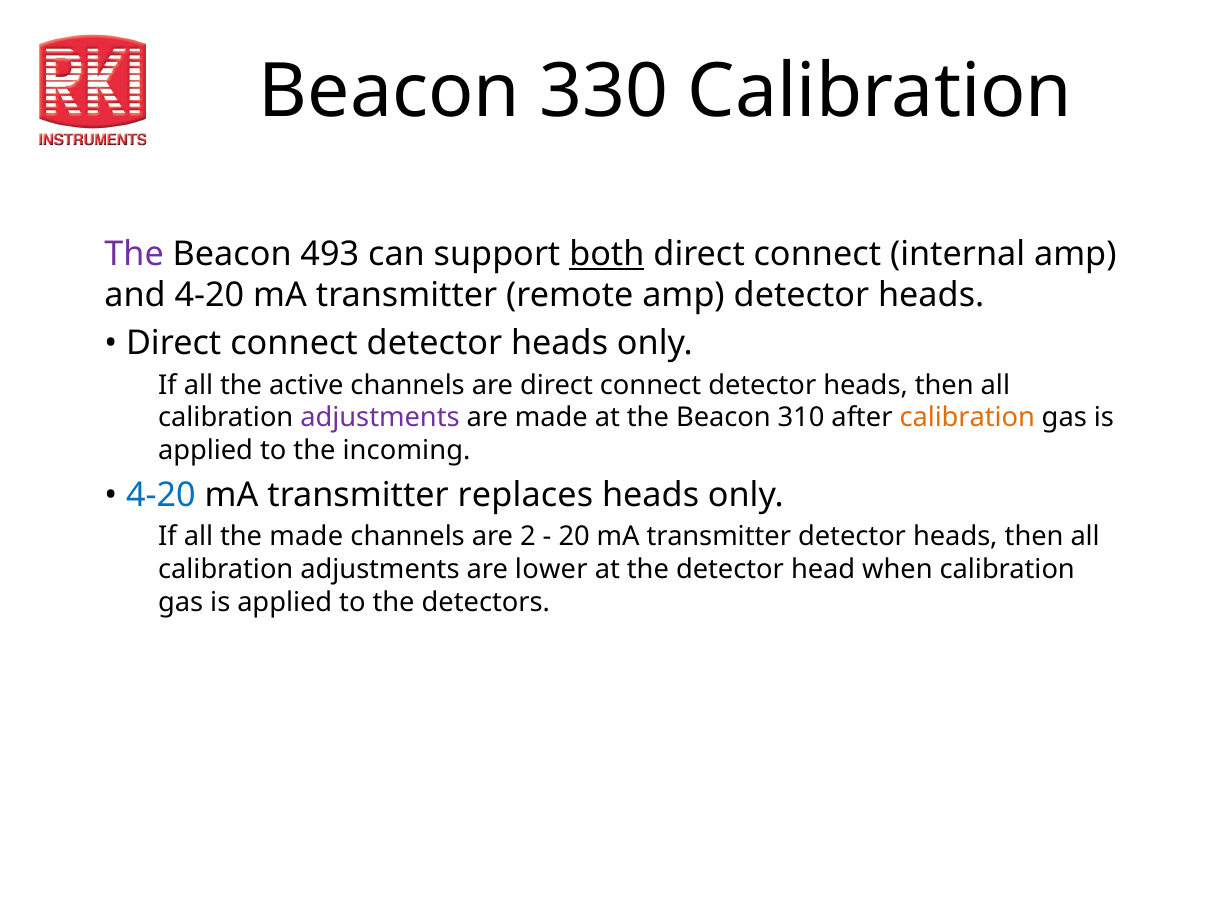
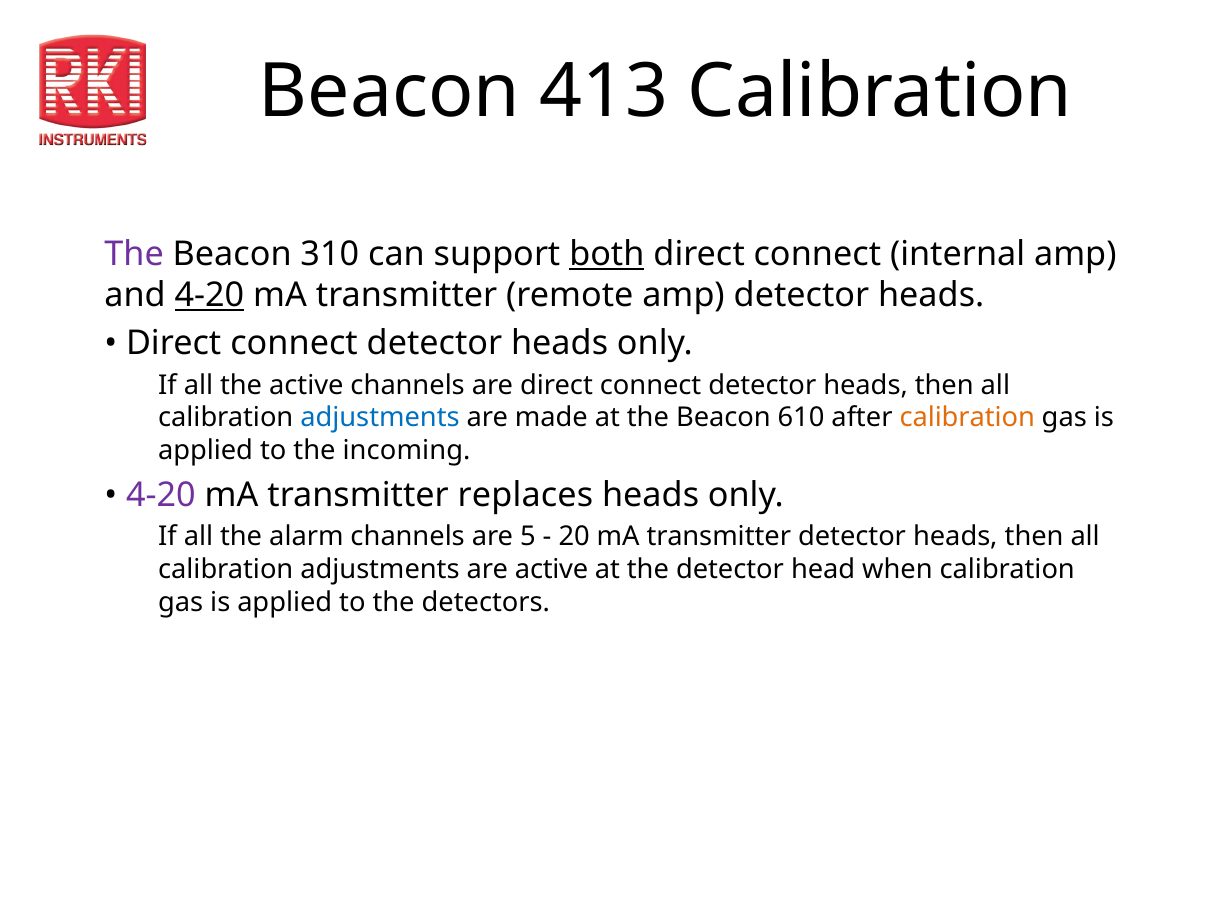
330: 330 -> 413
493: 493 -> 310
4-20 at (209, 295) underline: none -> present
adjustments at (380, 418) colour: purple -> blue
310: 310 -> 610
4-20 at (161, 495) colour: blue -> purple
the made: made -> alarm
2: 2 -> 5
are lower: lower -> active
